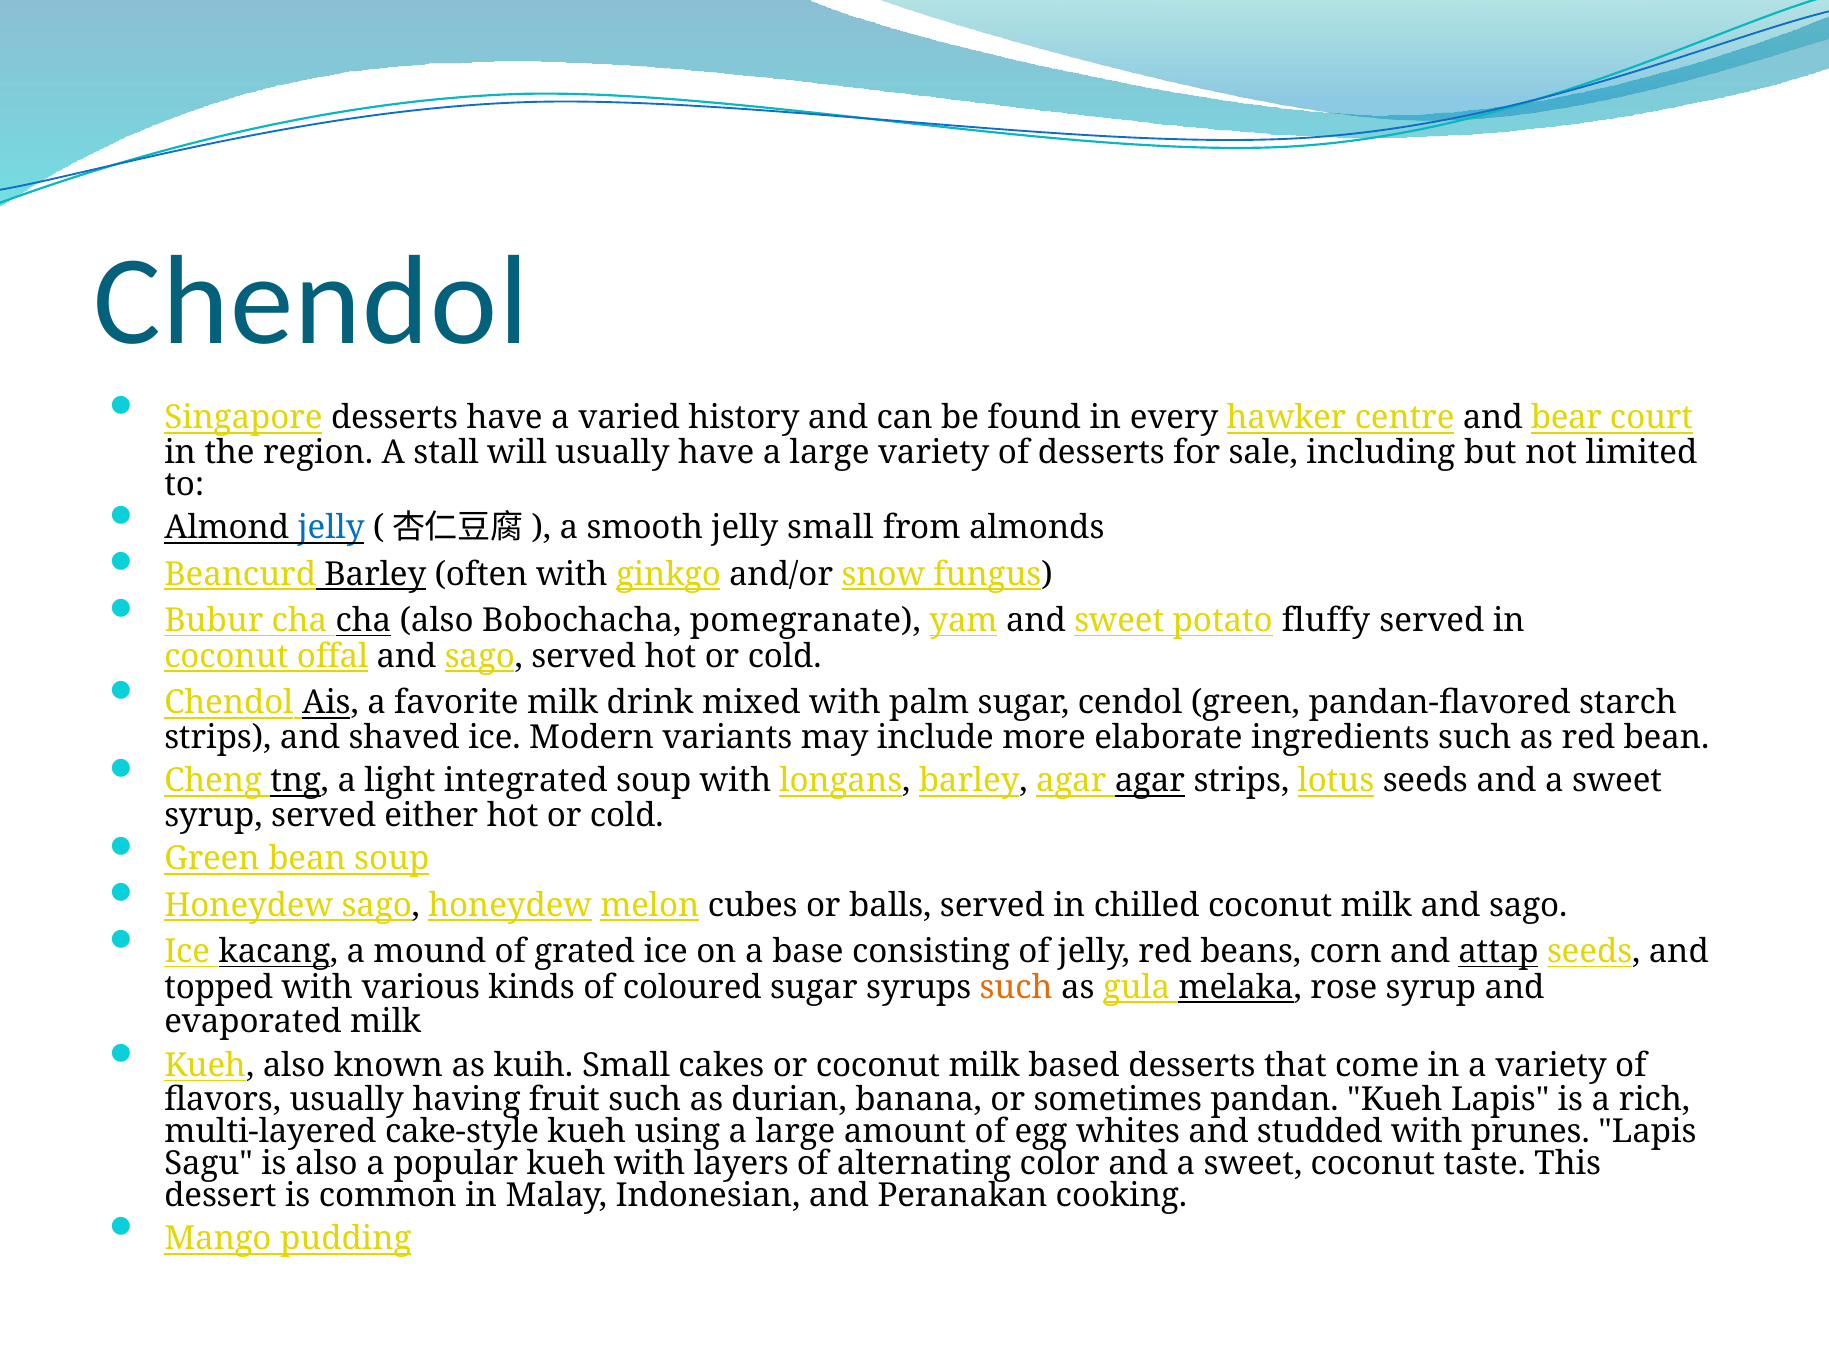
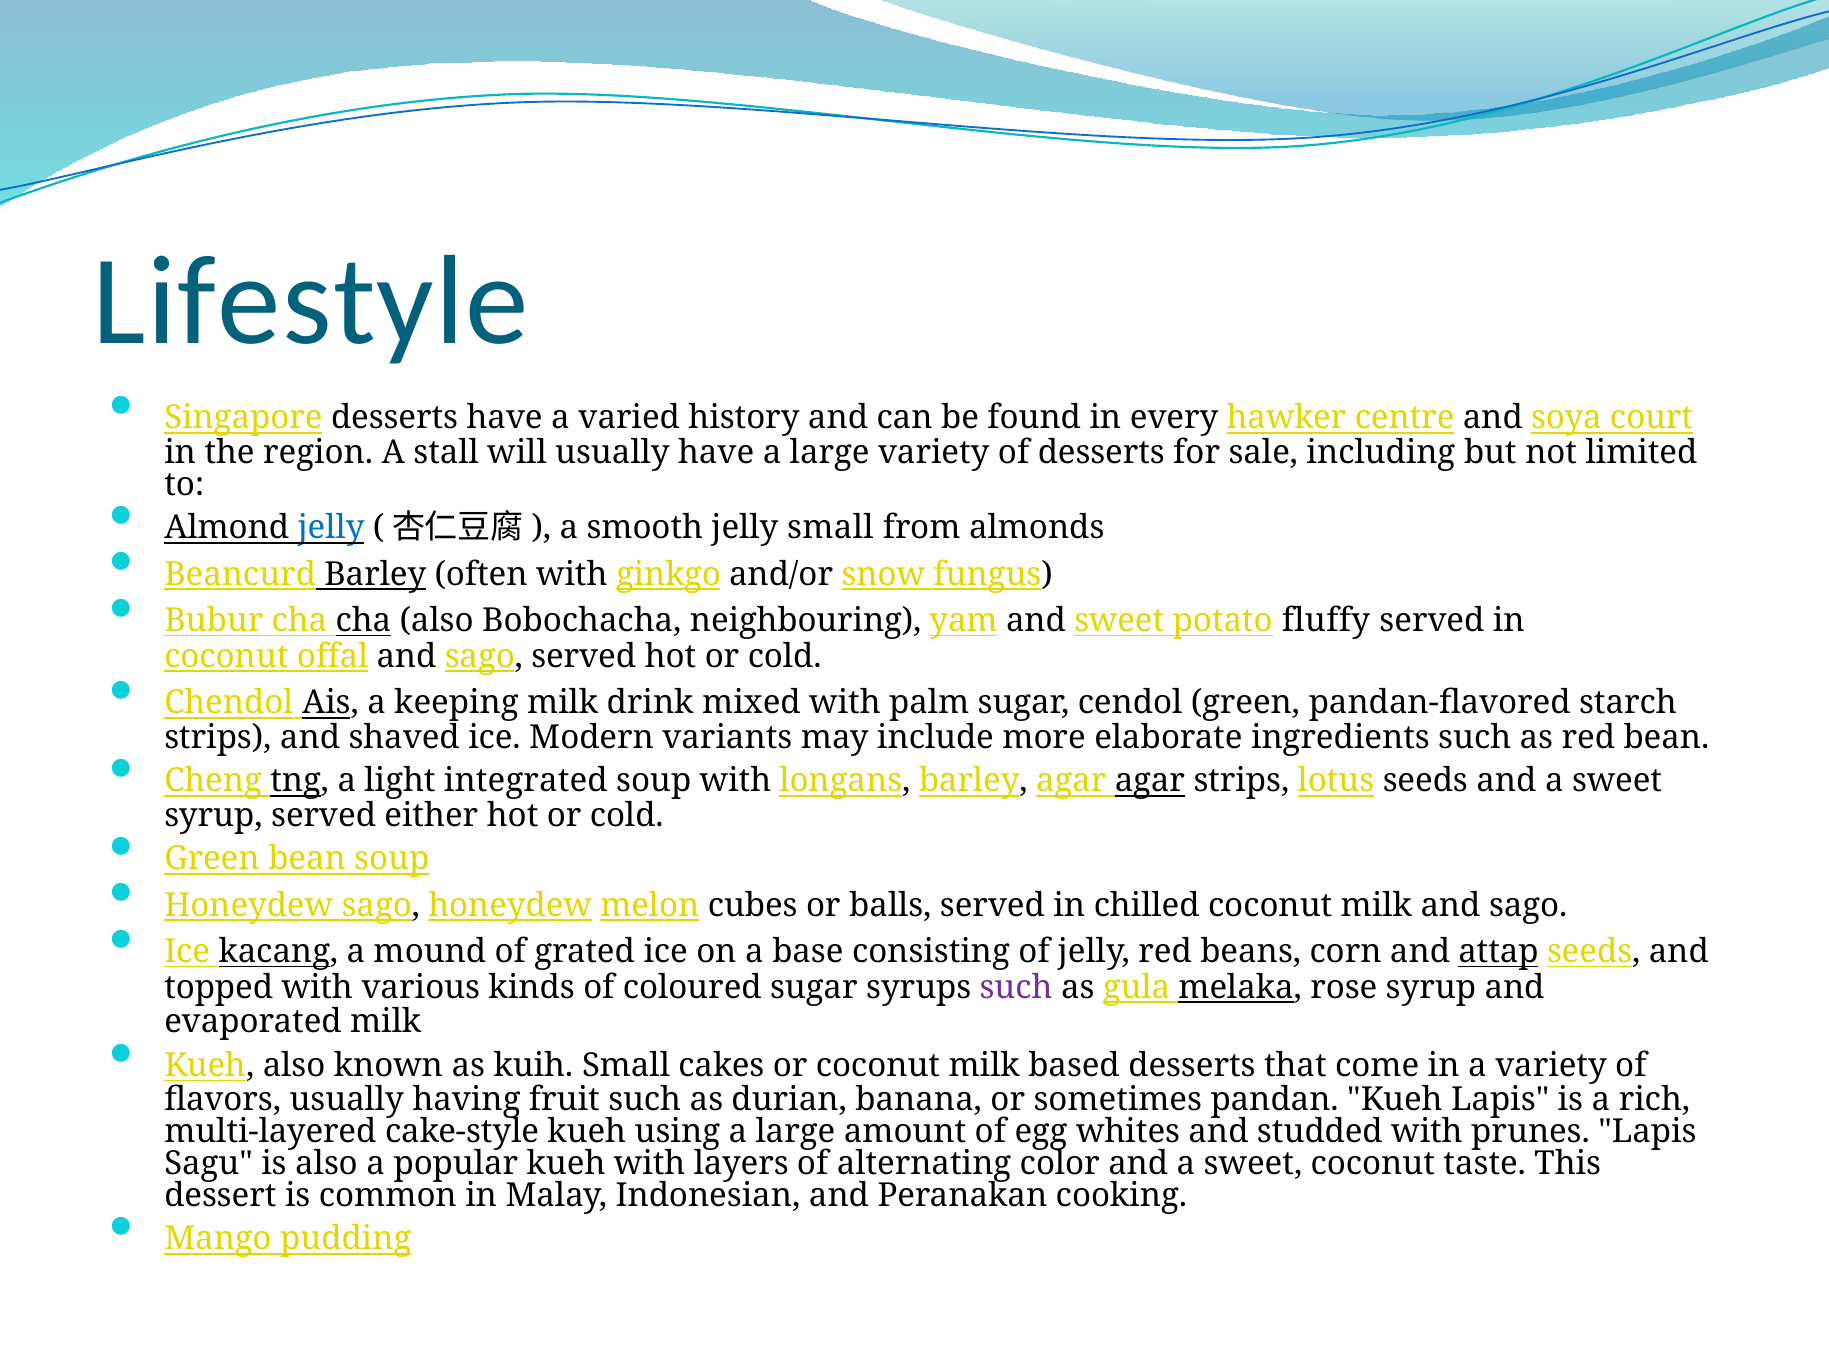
Chendol at (311, 302): Chendol -> Lifestyle
bear: bear -> soya
pomegranate: pomegranate -> neighbouring
favorite: favorite -> keeping
such at (1016, 988) colour: orange -> purple
